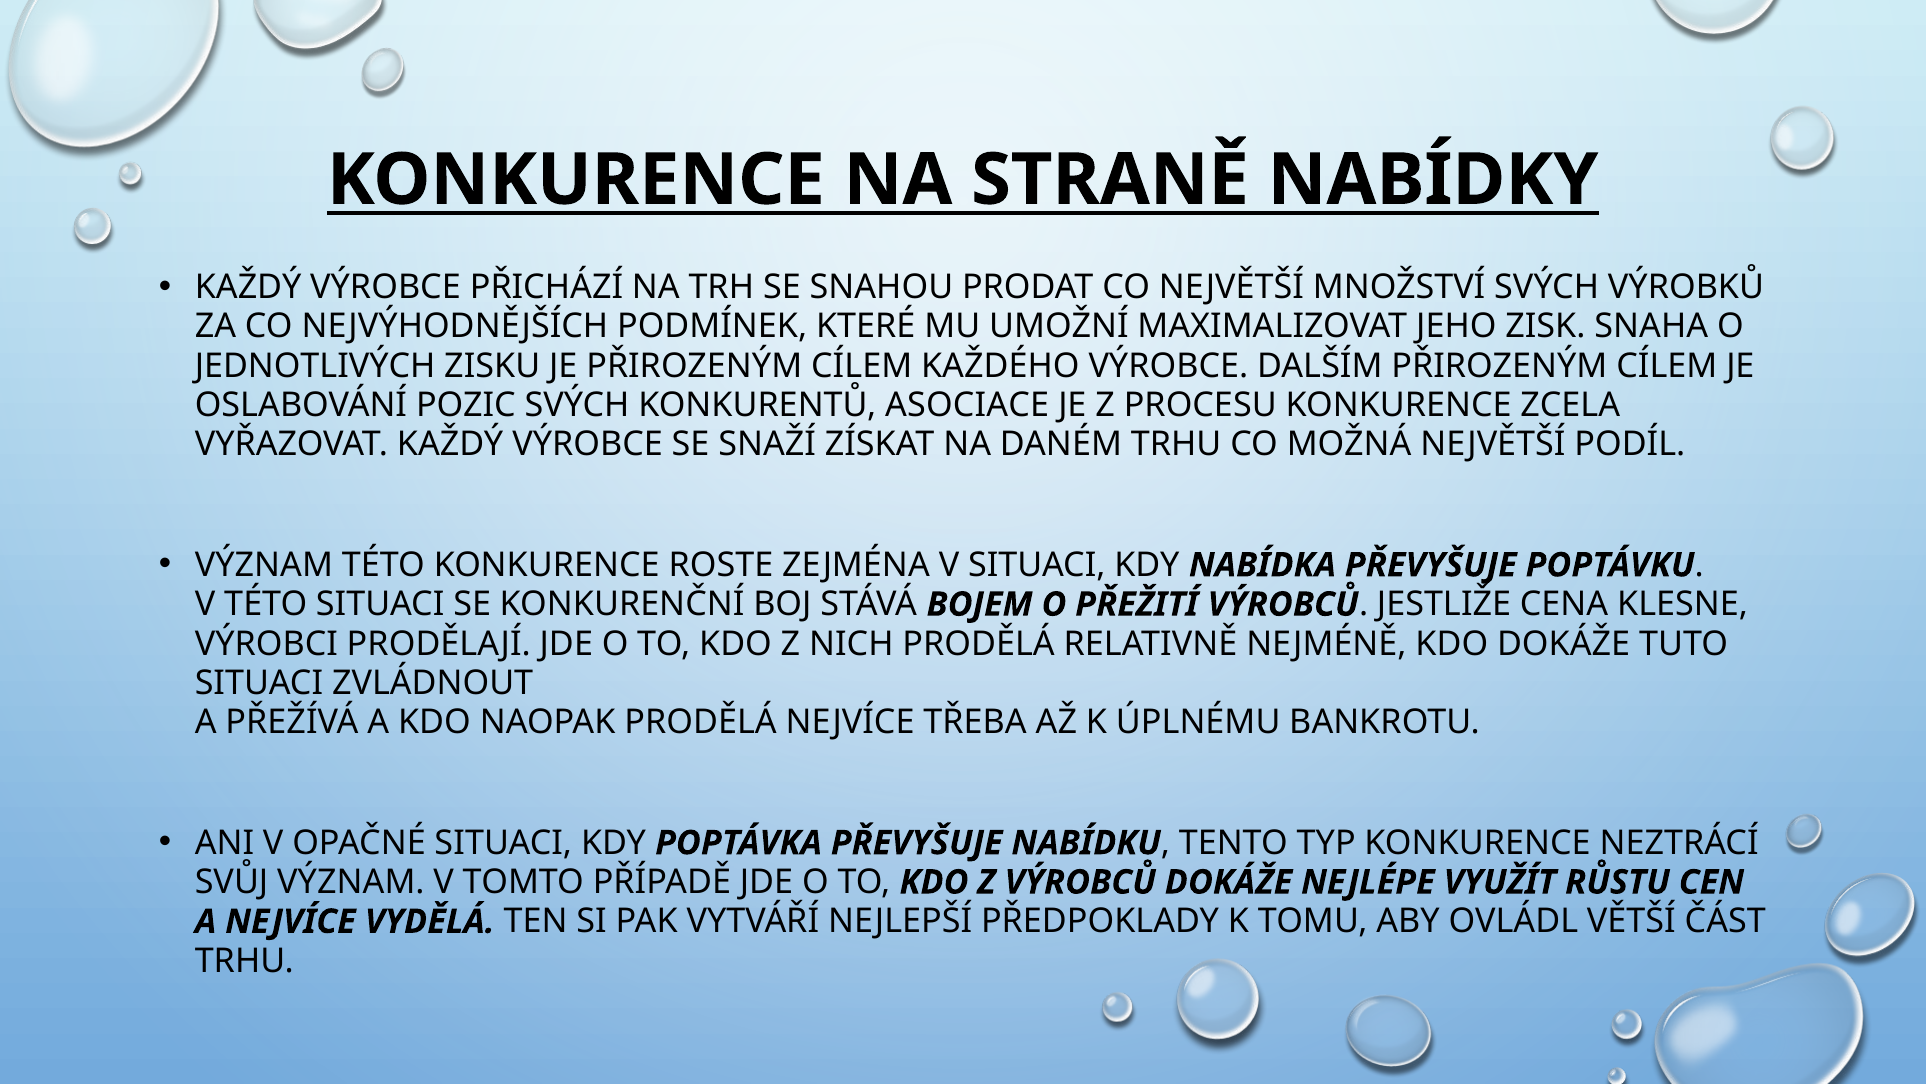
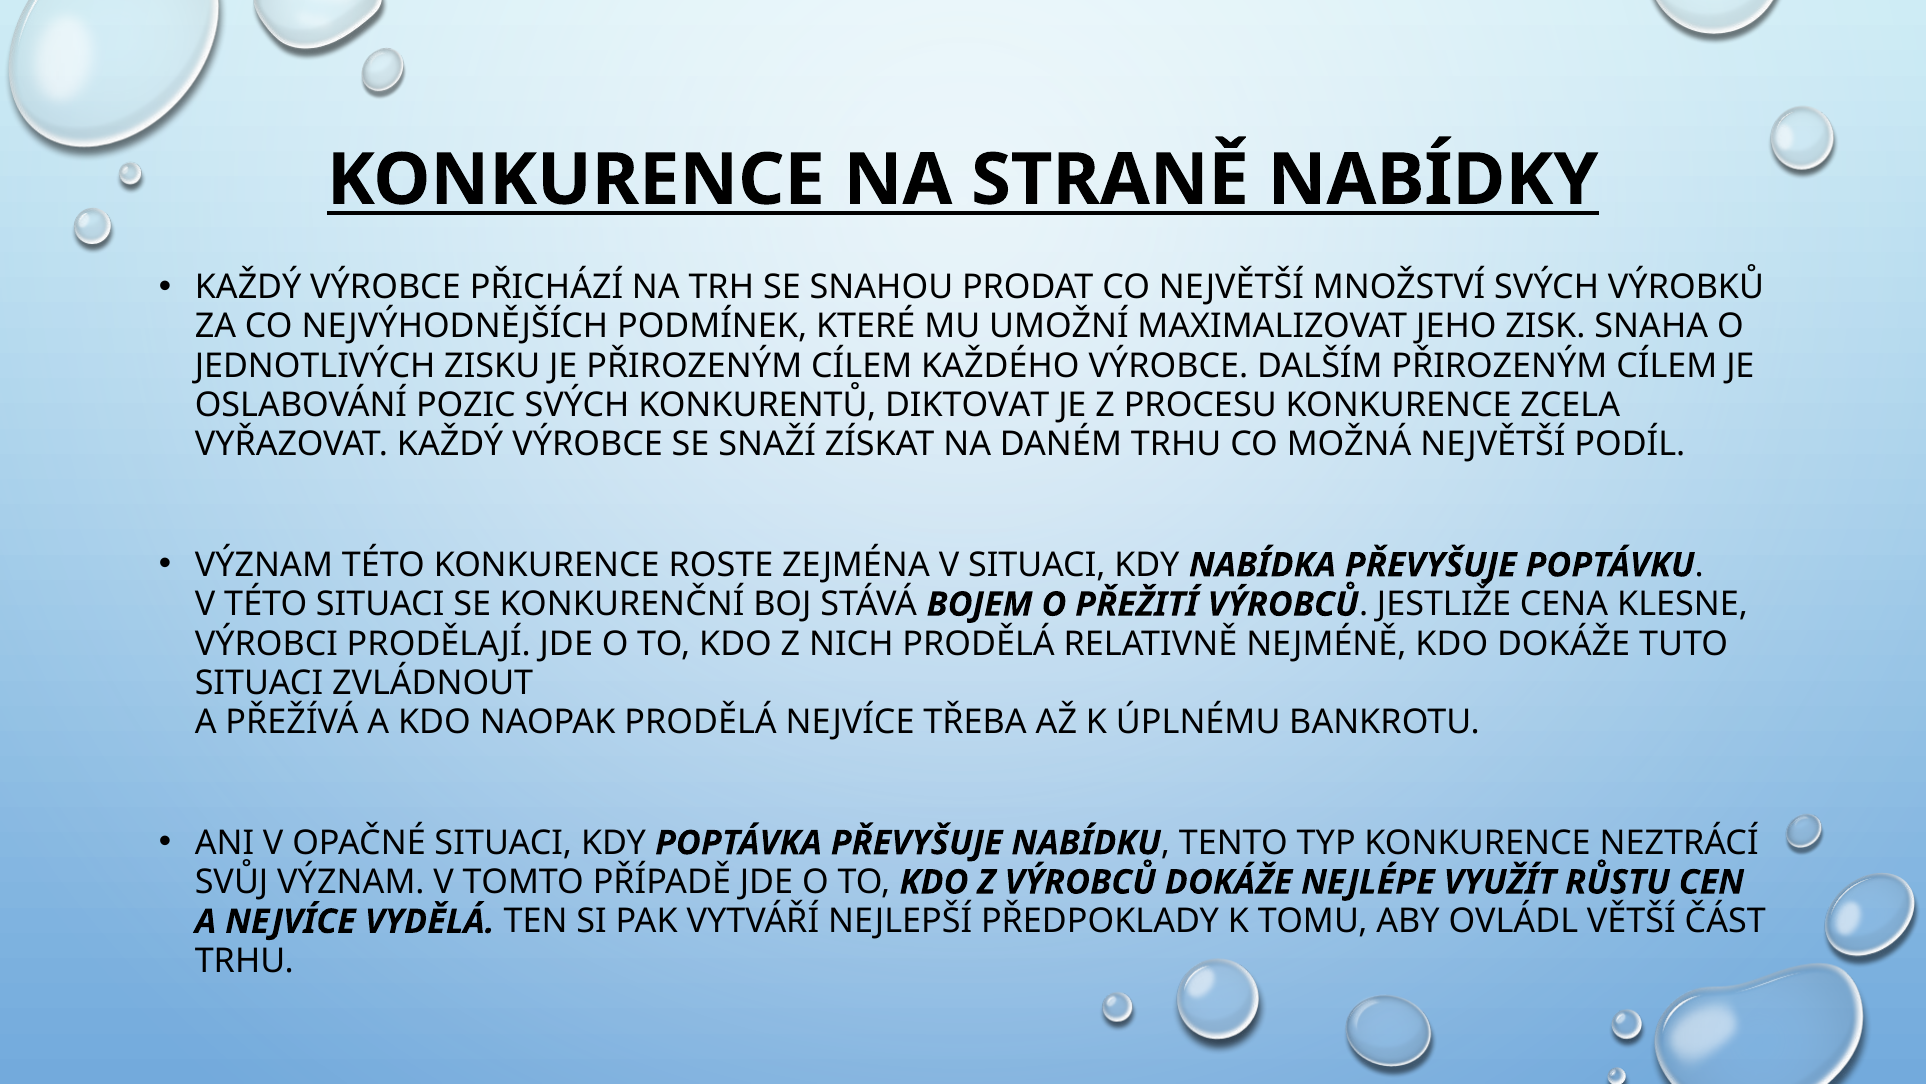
ASOCIACE: ASOCIACE -> DIKTOVAT
